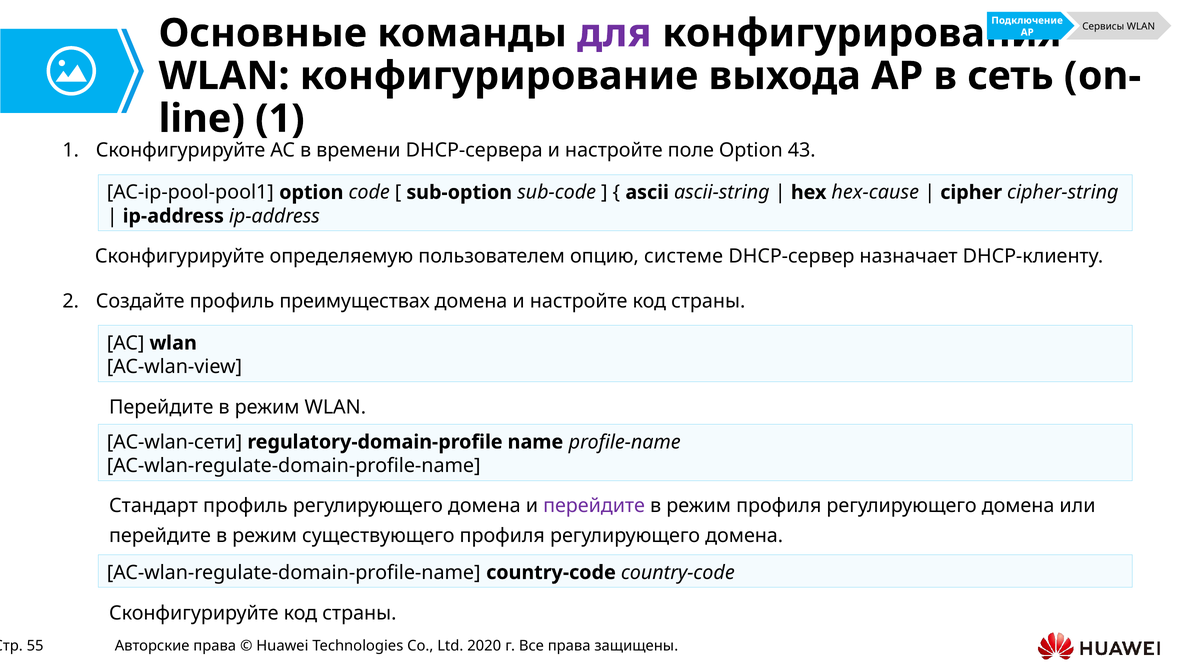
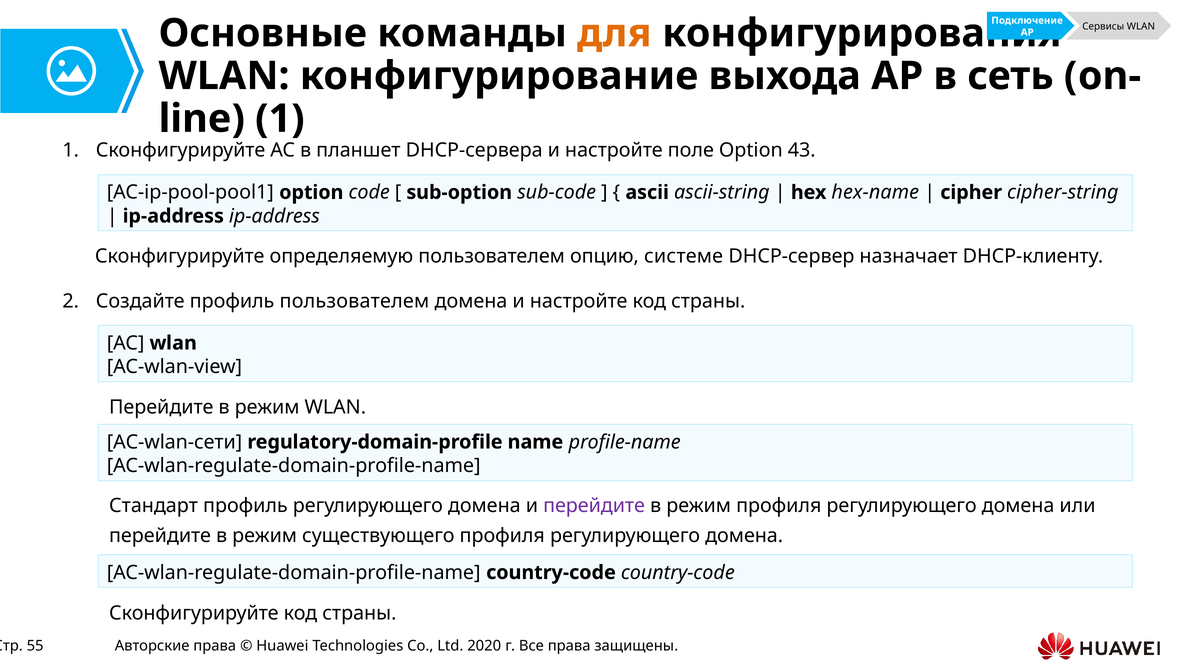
для colour: purple -> orange
времени: времени -> планшет
hex-cause: hex-cause -> hex-name
профиль преимуществах: преимуществах -> пользователем
